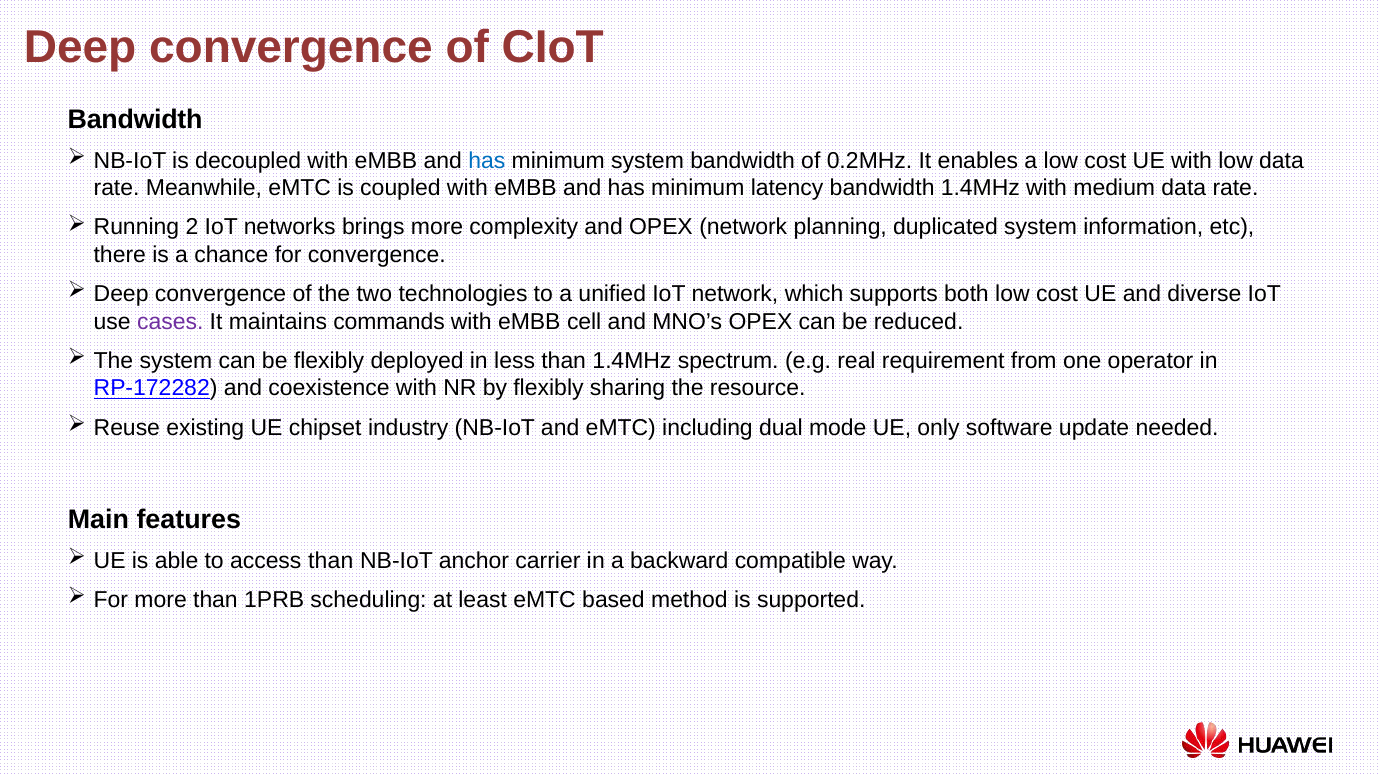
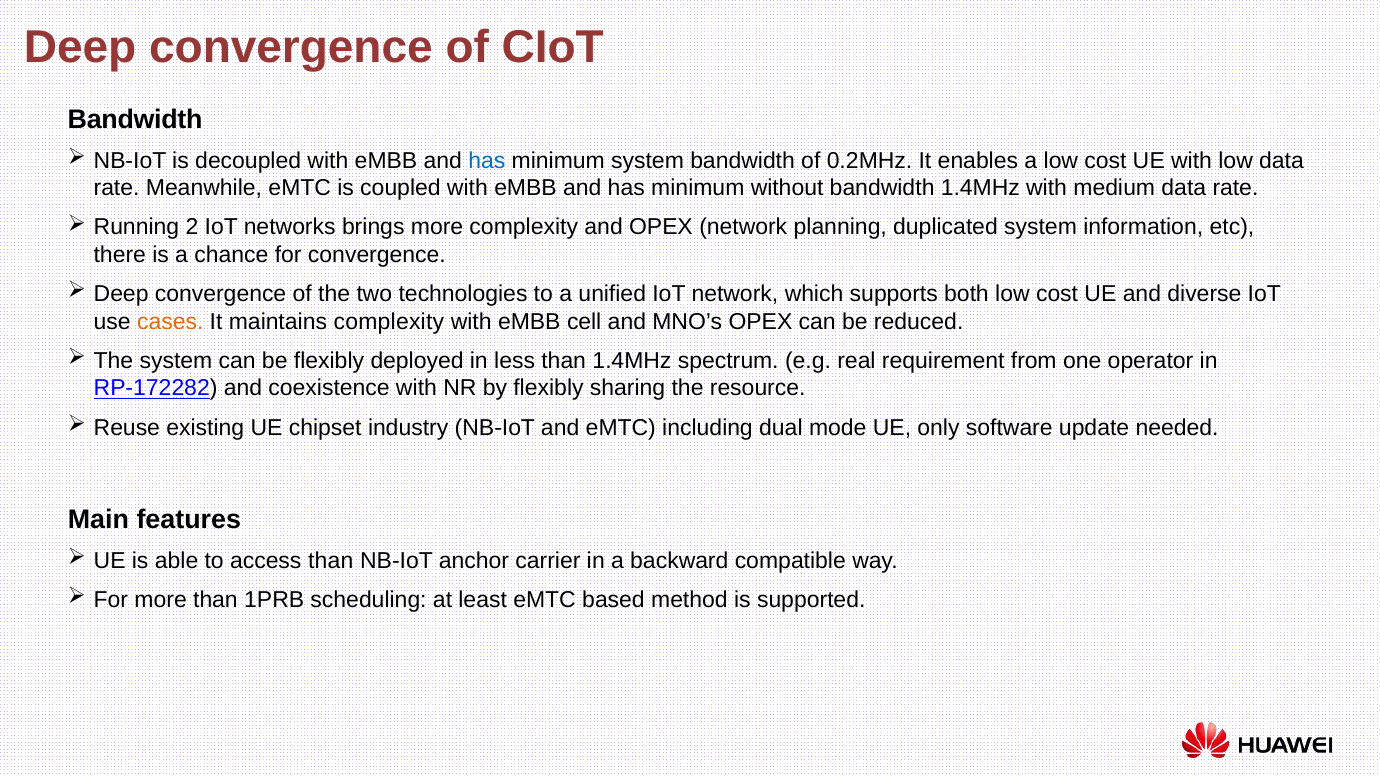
latency: latency -> without
cases colour: purple -> orange
maintains commands: commands -> complexity
